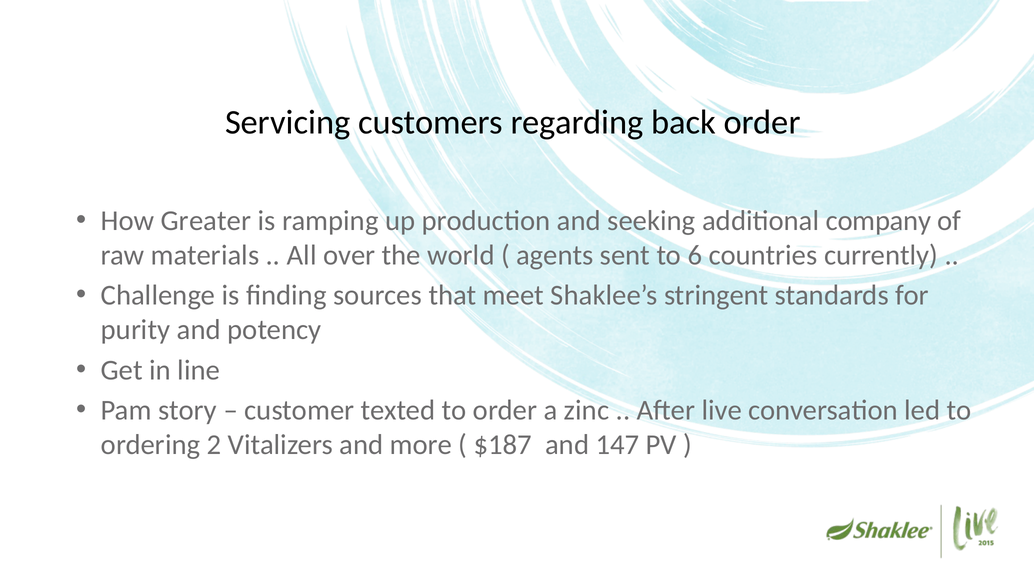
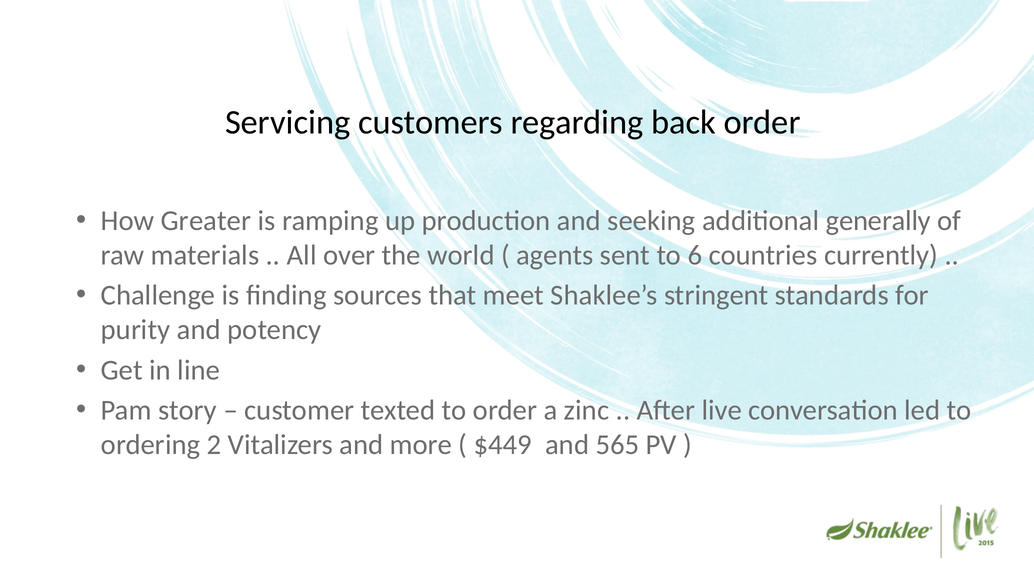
company: company -> generally
$187: $187 -> $449
147: 147 -> 565
